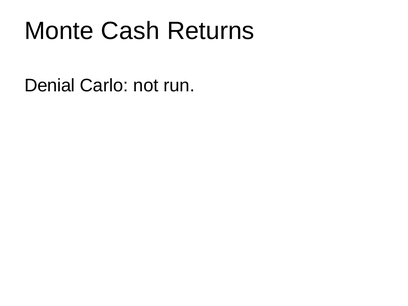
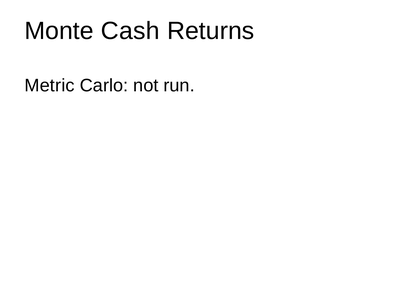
Denial: Denial -> Metric
